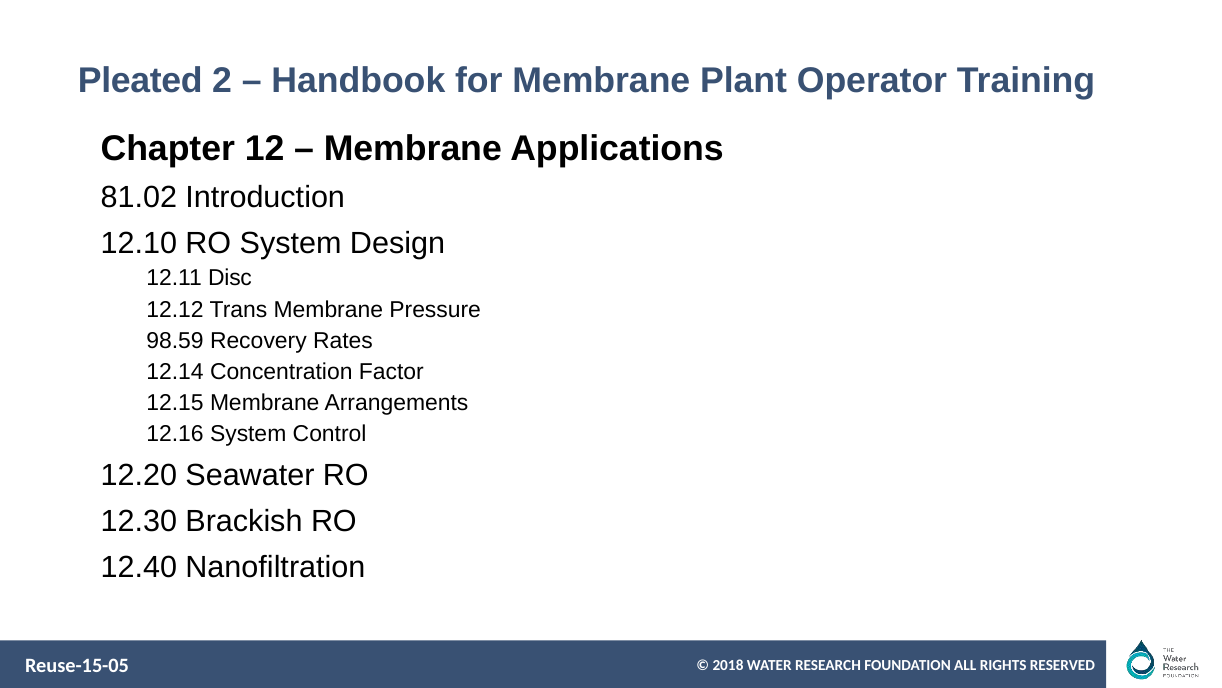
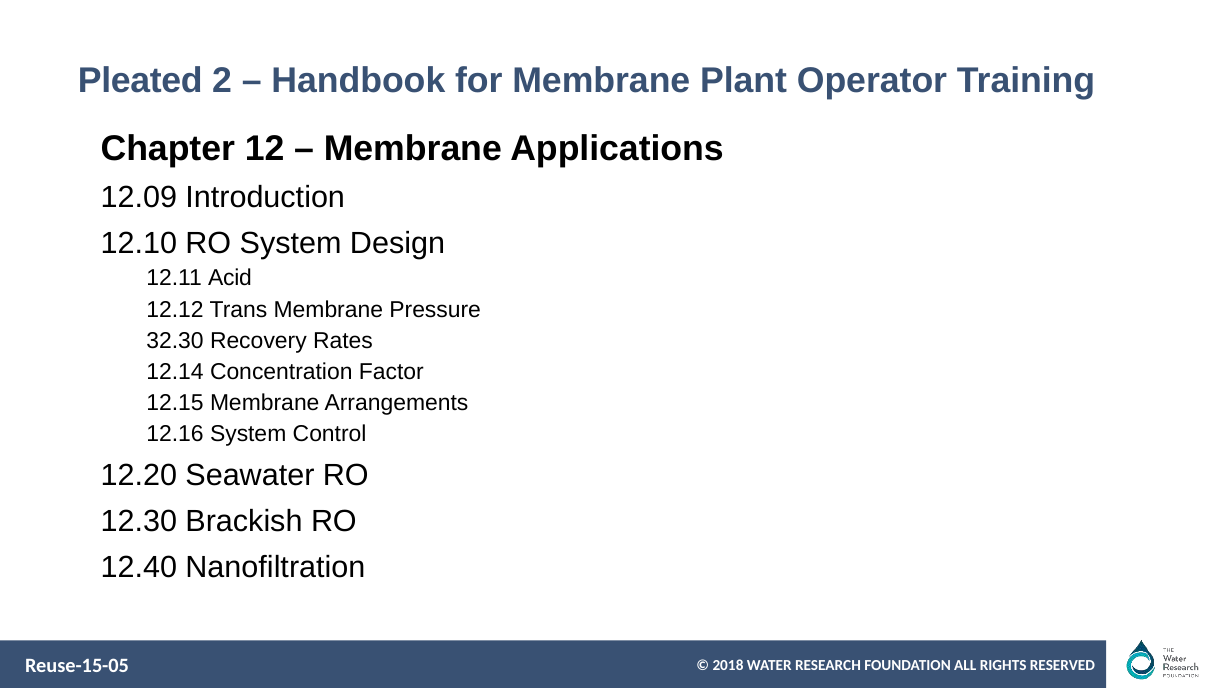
81.02: 81.02 -> 12.09
Disc: Disc -> Acid
98.59: 98.59 -> 32.30
